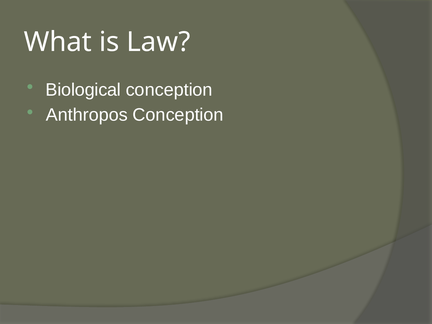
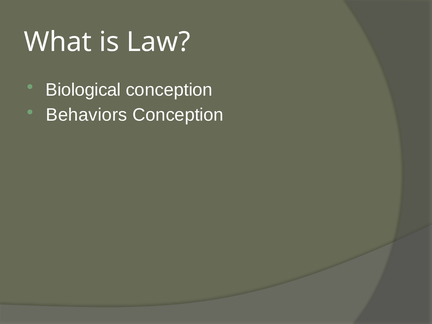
Anthropos: Anthropos -> Behaviors
